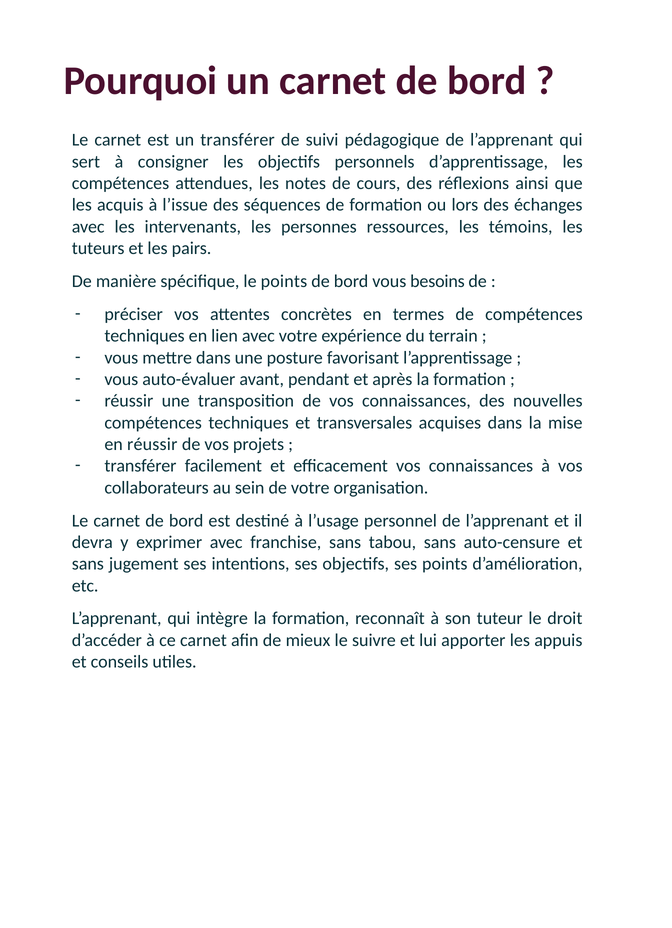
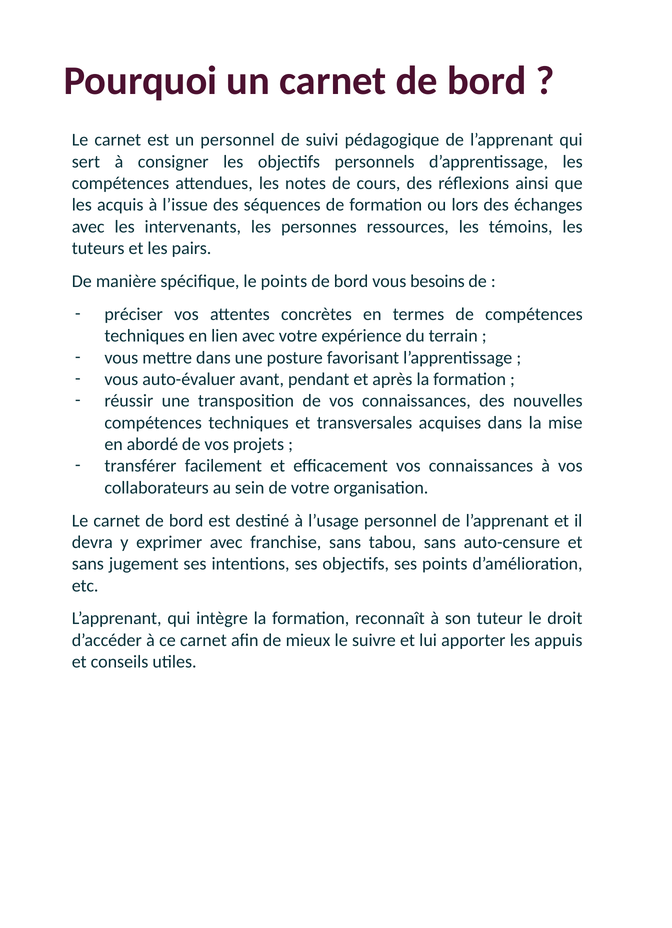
un transférer: transférer -> personnel
en réussir: réussir -> abordé
